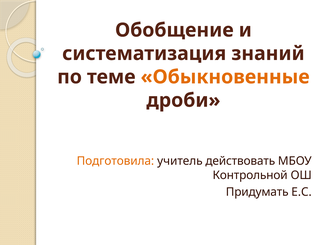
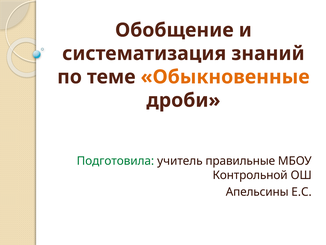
Подготовила colour: orange -> green
действовать: действовать -> правильные
Придумать: Придумать -> Апельсины
